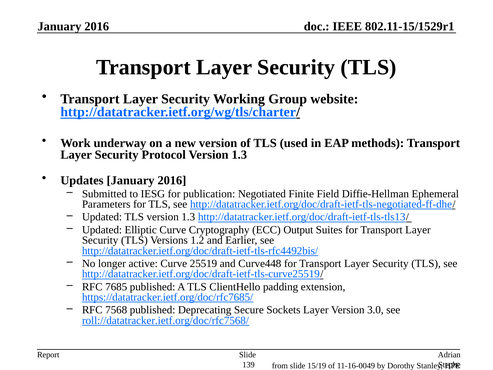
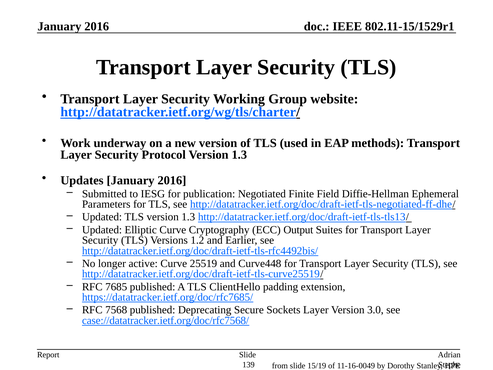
roll://datatracker.ietf.org/doc/rfc7568/: roll://datatracker.ietf.org/doc/rfc7568/ -> case://datatracker.ietf.org/doc/rfc7568/
